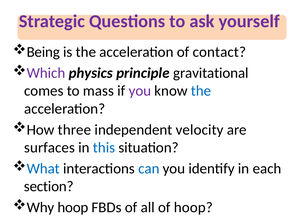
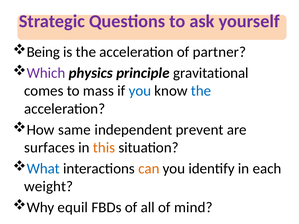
contact: contact -> partner
you at (140, 91) colour: purple -> blue
three: three -> same
velocity: velocity -> prevent
this colour: blue -> orange
can colour: blue -> orange
section: section -> weight
Why hoop: hoop -> equil
of hoop: hoop -> mind
